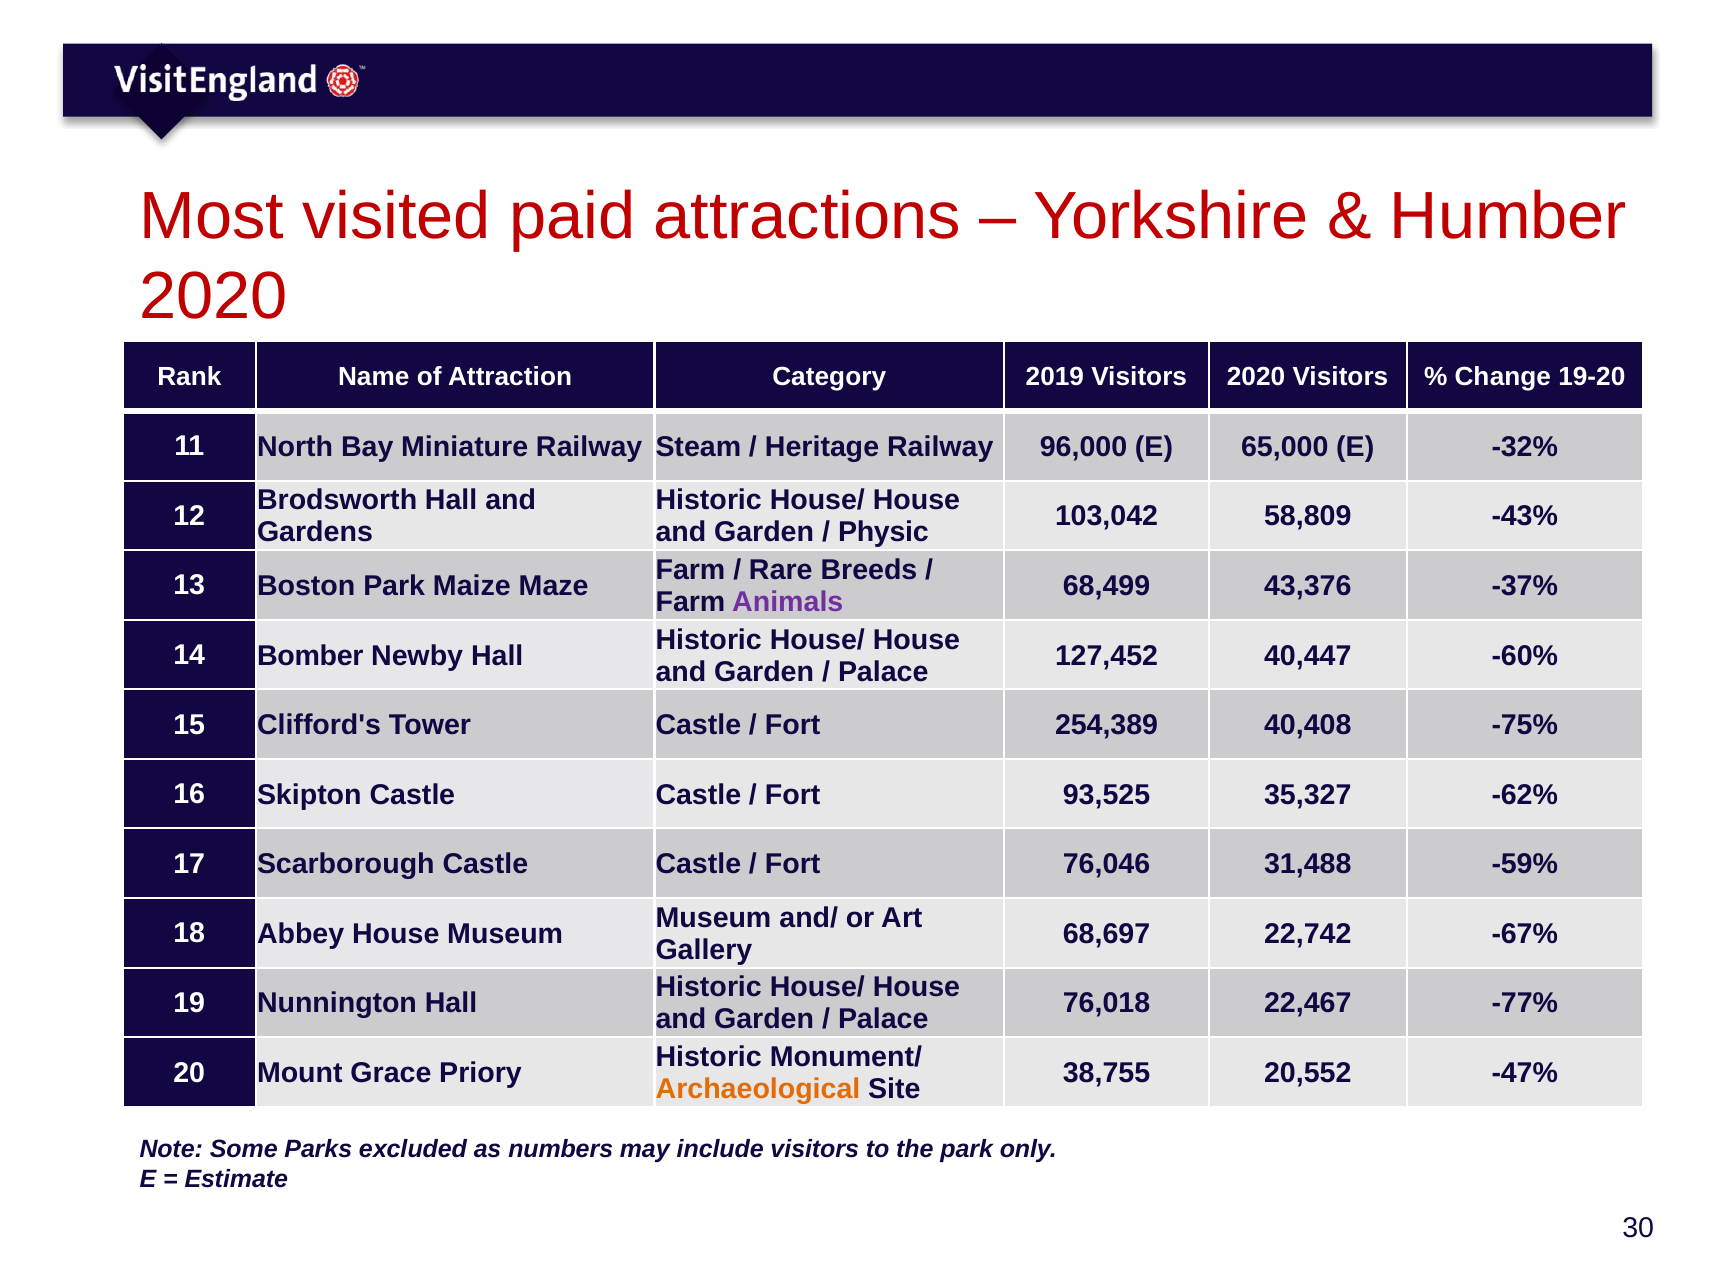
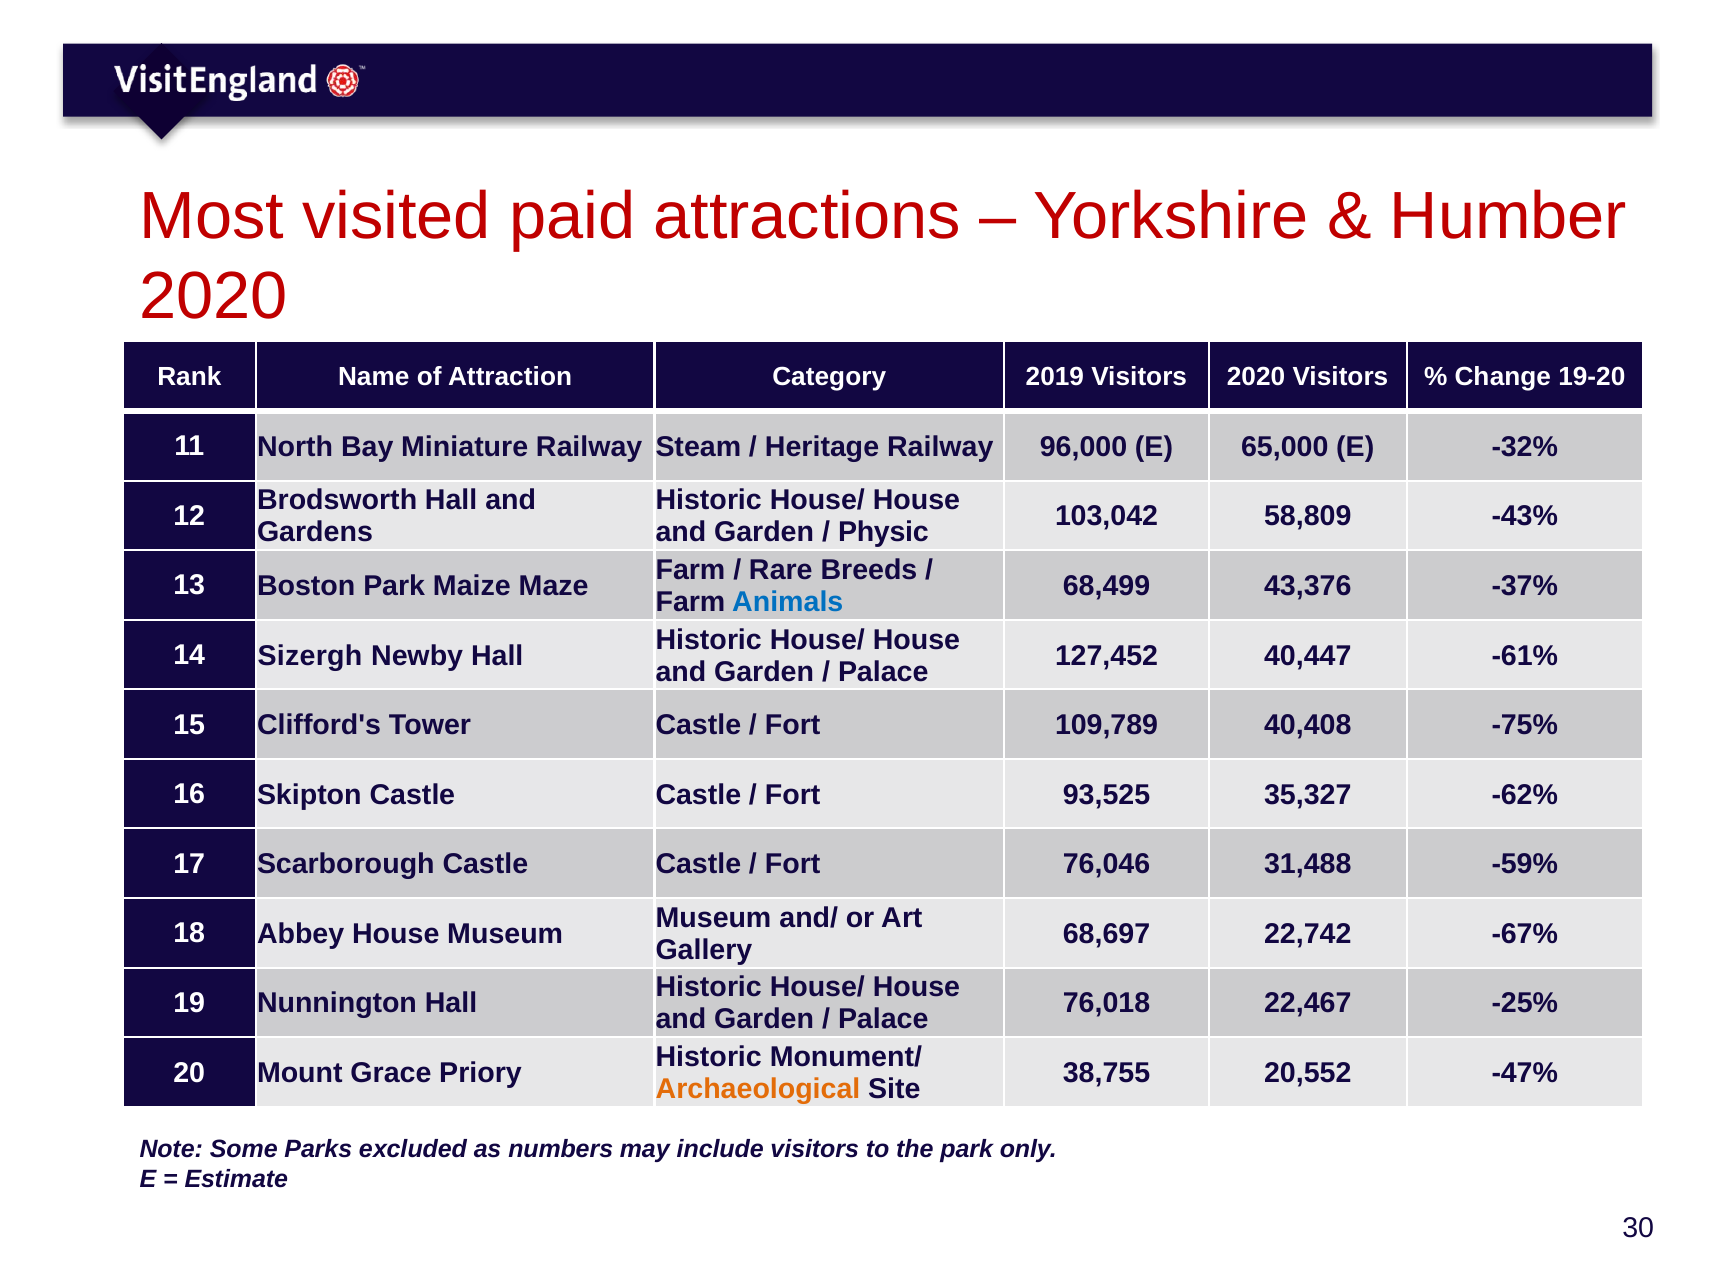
Animals colour: purple -> blue
Bomber: Bomber -> Sizergh
-60%: -60% -> -61%
254,389: 254,389 -> 109,789
-77%: -77% -> -25%
